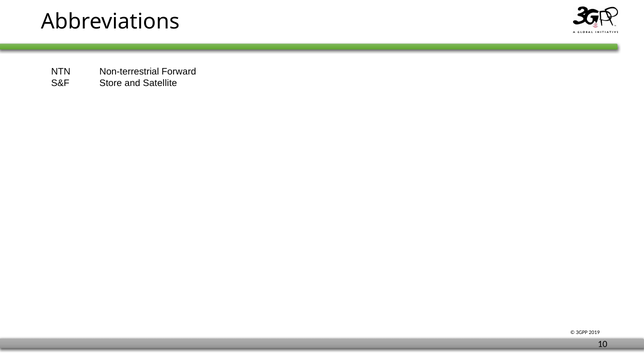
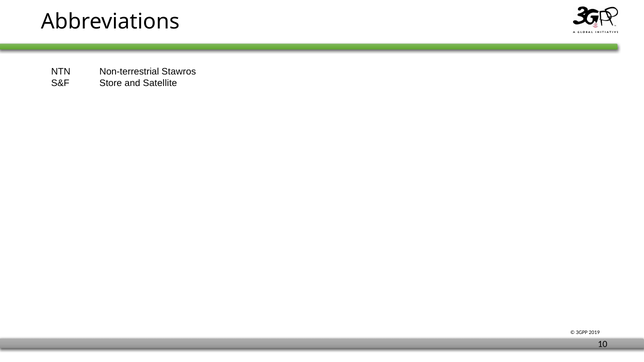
Forward: Forward -> Stawros
